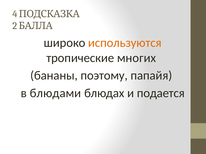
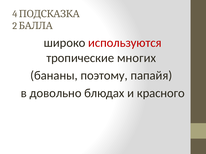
используются colour: orange -> red
блюдами: блюдами -> довольно
подается: подается -> красного
